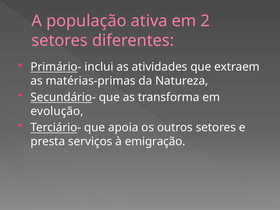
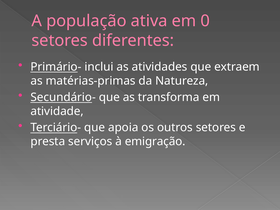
2: 2 -> 0
evolução: evolução -> atividade
